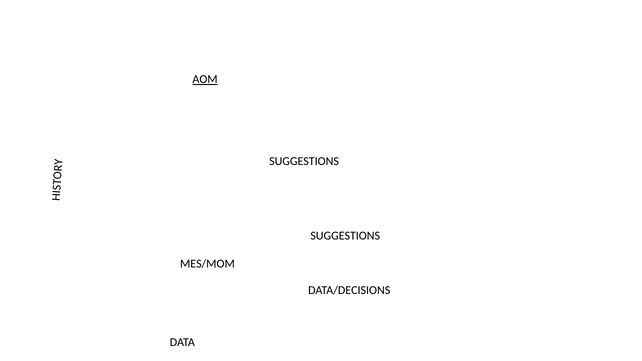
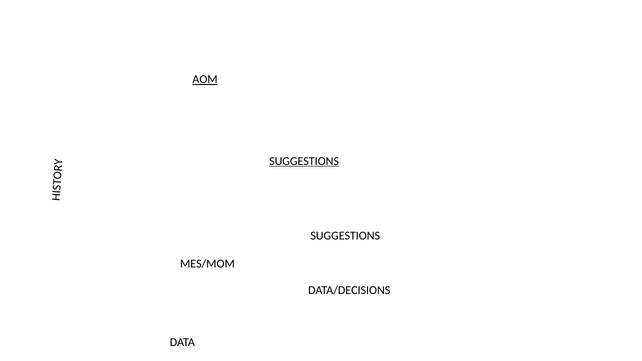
SUGGESTIONS at (304, 161) underline: none -> present
